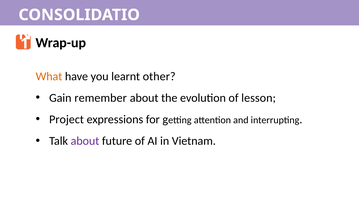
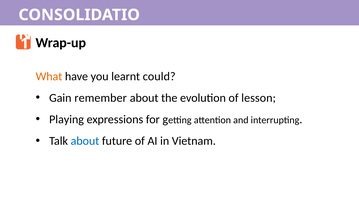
other: other -> could
Project: Project -> Playing
about at (85, 141) colour: purple -> blue
